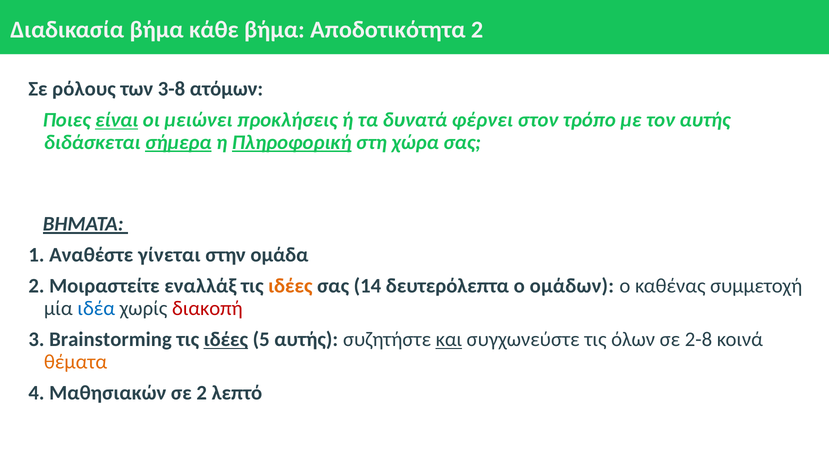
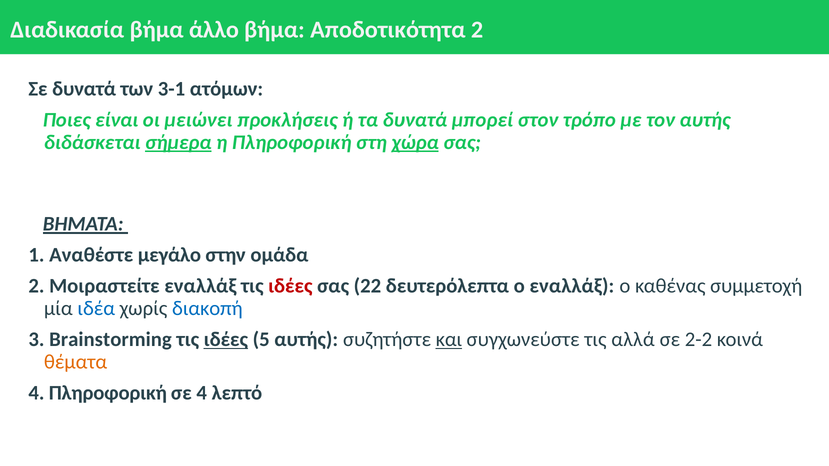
κάθε: κάθε -> άλλο
Σε ρόλους: ρόλους -> δυνατά
3-8: 3-8 -> 3-1
είναι underline: present -> none
φέρνει: φέρνει -> μπορεί
Πληροφορική at (292, 142) underline: present -> none
χώρα underline: none -> present
γίνεται: γίνεται -> μεγάλο
ιδέες at (290, 286) colour: orange -> red
14: 14 -> 22
ο ομάδων: ομάδων -> εναλλάξ
διακοπή colour: red -> blue
όλων: όλων -> αλλά
2-8: 2-8 -> 2-2
4 Μαθησιακών: Μαθησιακών -> Πληροφορική
σε 2: 2 -> 4
